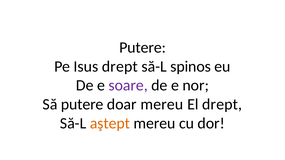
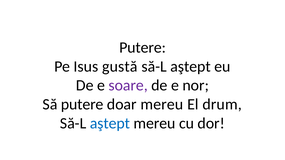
Isus drept: drept -> gustă
spinos at (191, 67): spinos -> aştept
El drept: drept -> drum
aştept at (110, 124) colour: orange -> blue
